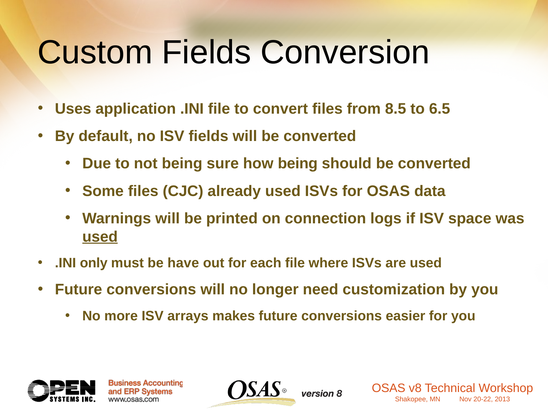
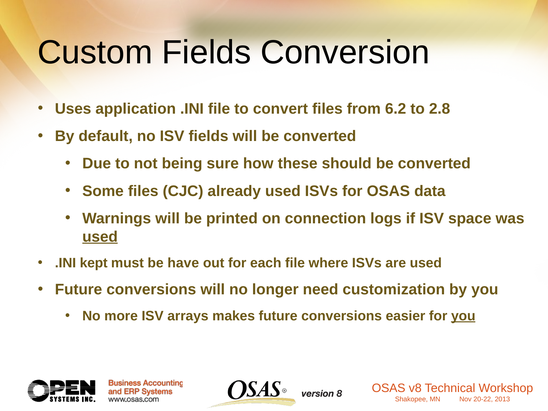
8.5: 8.5 -> 6.2
6.5: 6.5 -> 2.8
how being: being -> these
only: only -> kept
you at (463, 316) underline: none -> present
